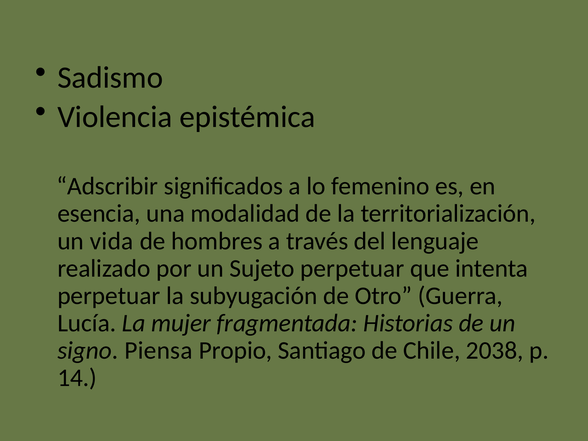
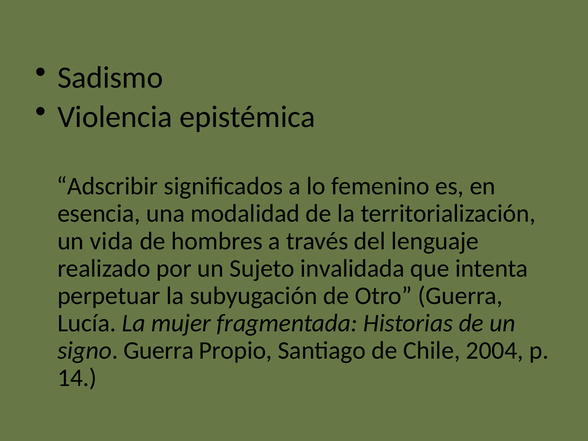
Sujeto perpetuar: perpetuar -> invalidada
signo Piensa: Piensa -> Guerra
2038: 2038 -> 2004
